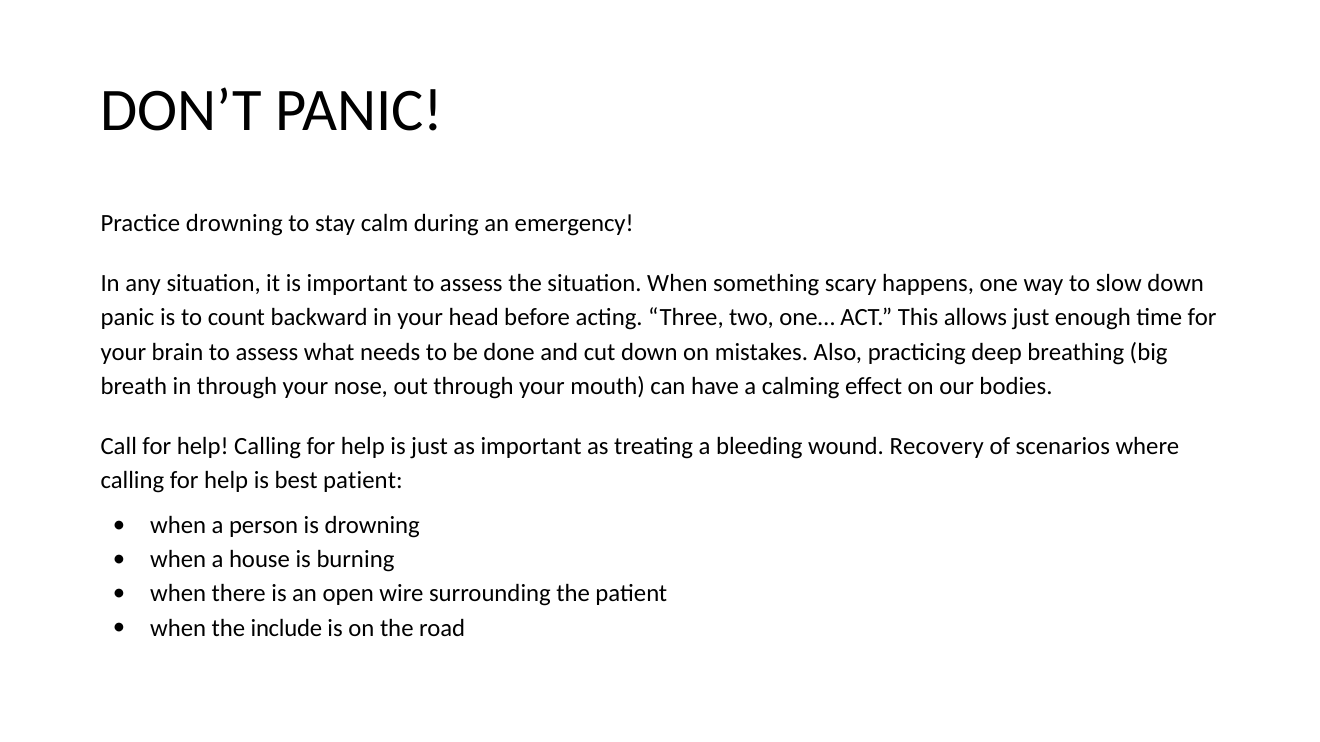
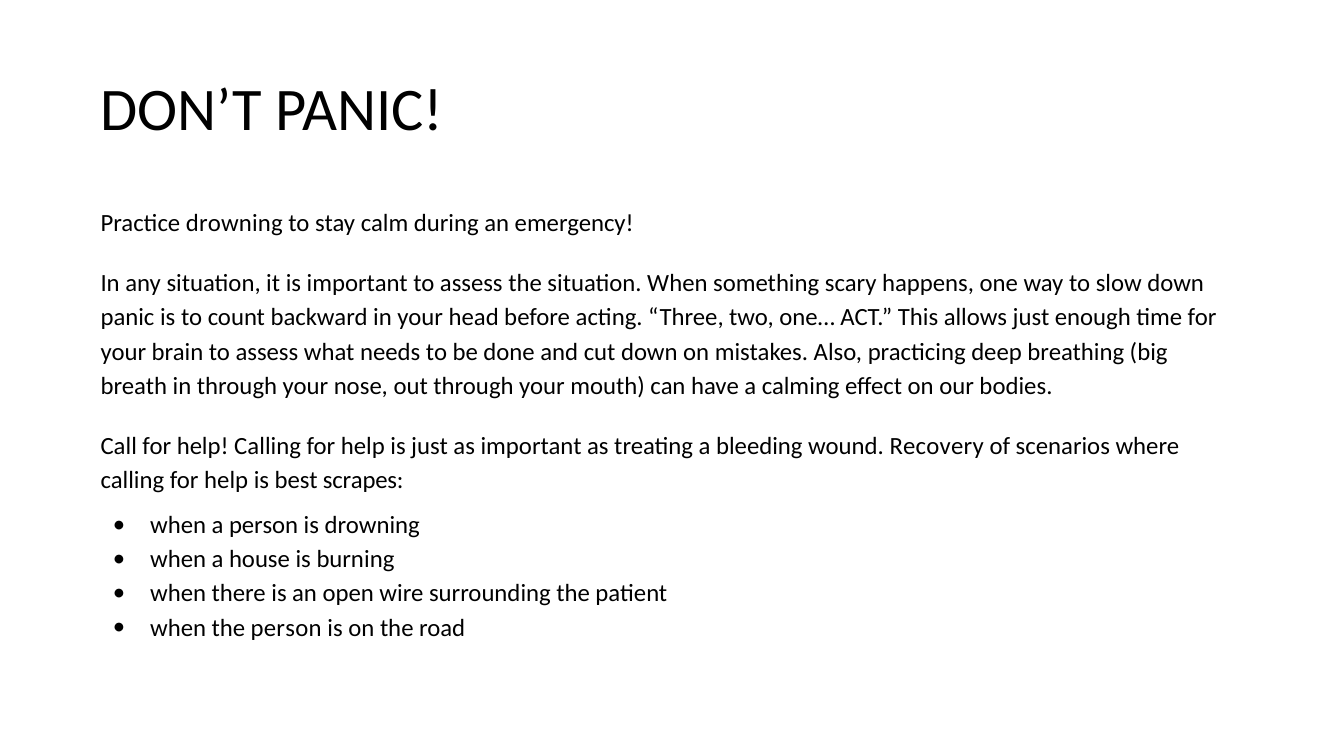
best patient: patient -> scrapes
the include: include -> person
